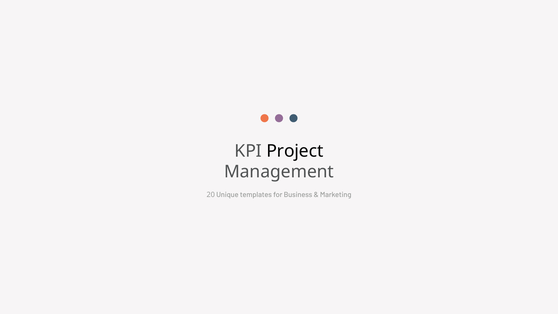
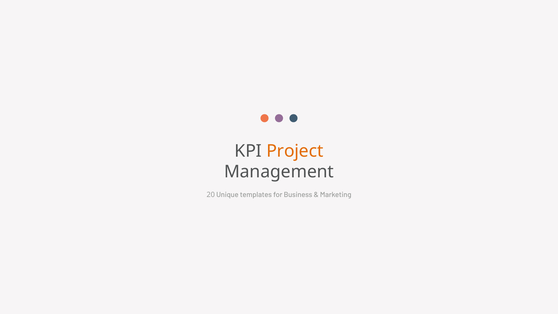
Project colour: black -> orange
